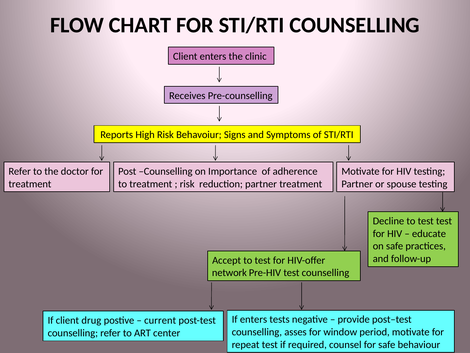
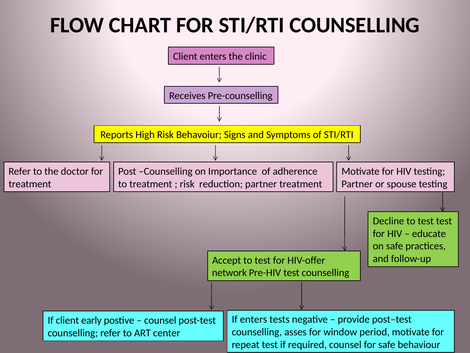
drug: drug -> early
current at (160, 320): current -> counsel
